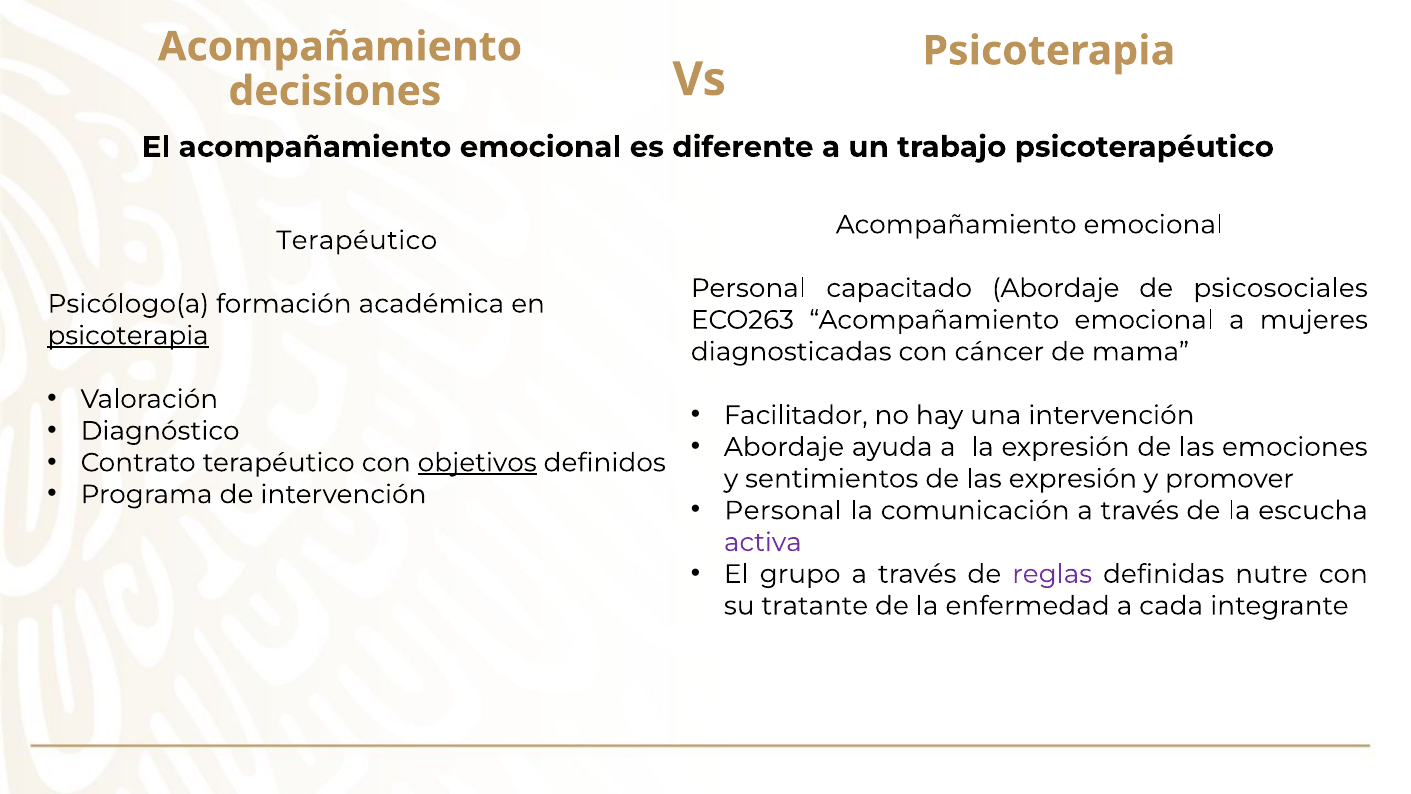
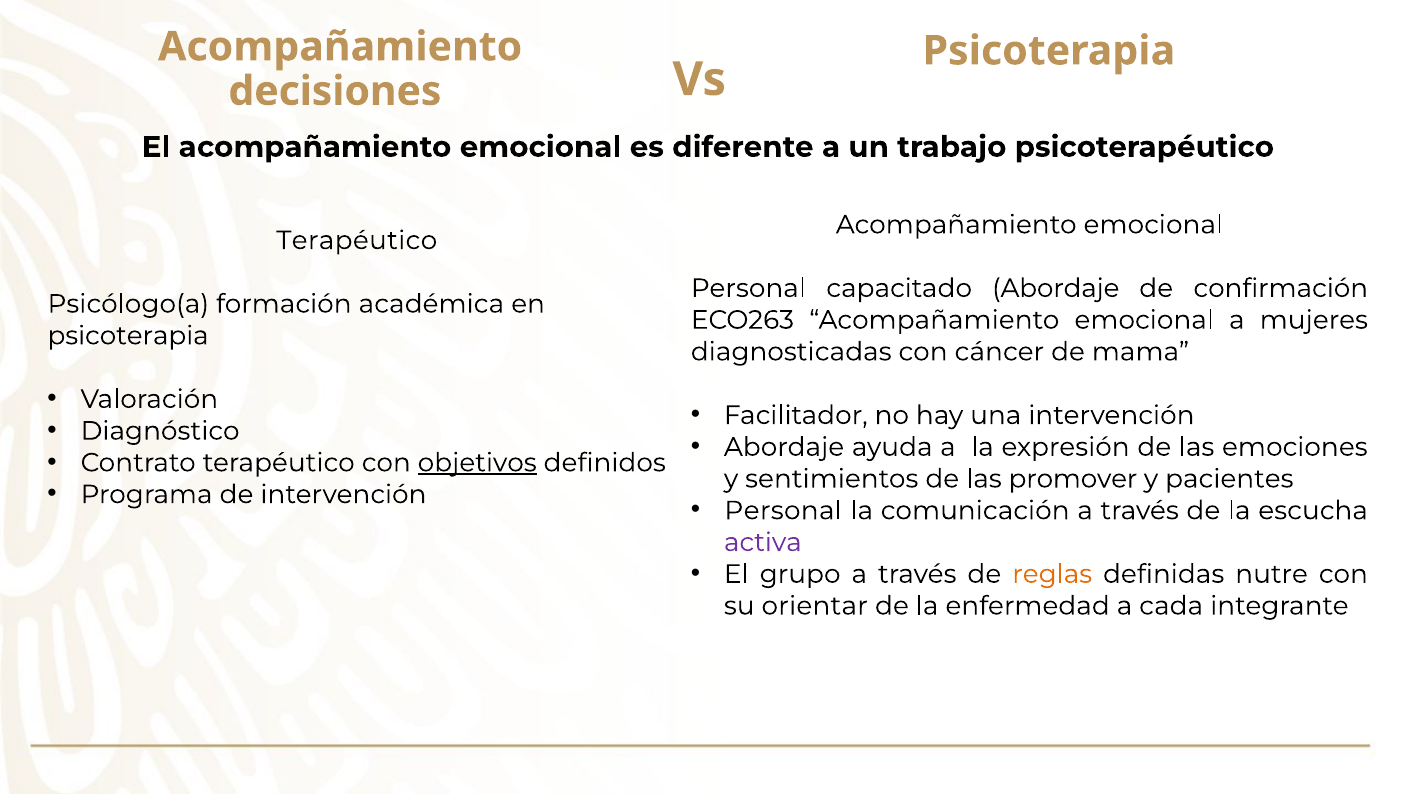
psicosociales: psicosociales -> confirmación
psicoterapia at (128, 336) underline: present -> none
las expresión: expresión -> promover
promover: promover -> pacientes
reglas colour: purple -> orange
tratante: tratante -> orientar
